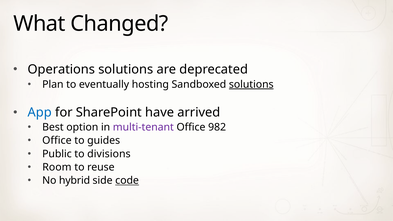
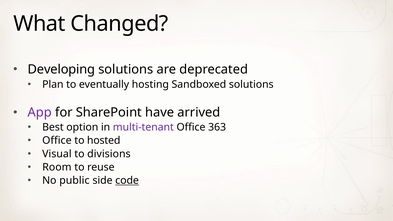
Operations: Operations -> Developing
solutions at (251, 84) underline: present -> none
App colour: blue -> purple
982: 982 -> 363
guides: guides -> hosted
Public: Public -> Visual
hybrid: hybrid -> public
